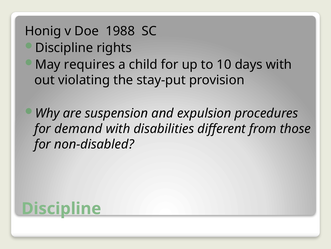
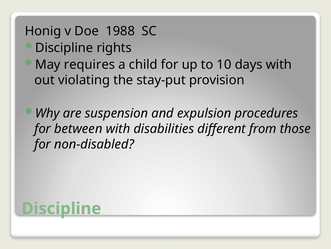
demand: demand -> between
